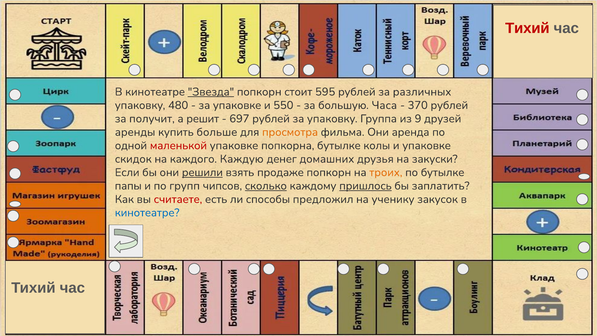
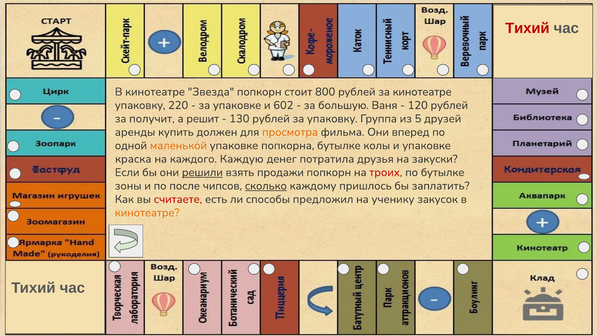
Звезда underline: present -> none
595: 595 -> 800
за различных: различных -> кинотеатре
480: 480 -> 220
550: 550 -> 602
Часа: Часа -> Ваня
370: 370 -> 120
697: 697 -> 130
9: 9 -> 5
больше: больше -> должен
аренда: аренда -> вперед
маленькой colour: red -> orange
скидок: скидок -> краска
домашних: домашних -> потратила
продаже: продаже -> продажи
троих colour: orange -> red
папы: папы -> зоны
групп: групп -> после
пришлось underline: present -> none
кинотеатре at (147, 213) colour: blue -> orange
